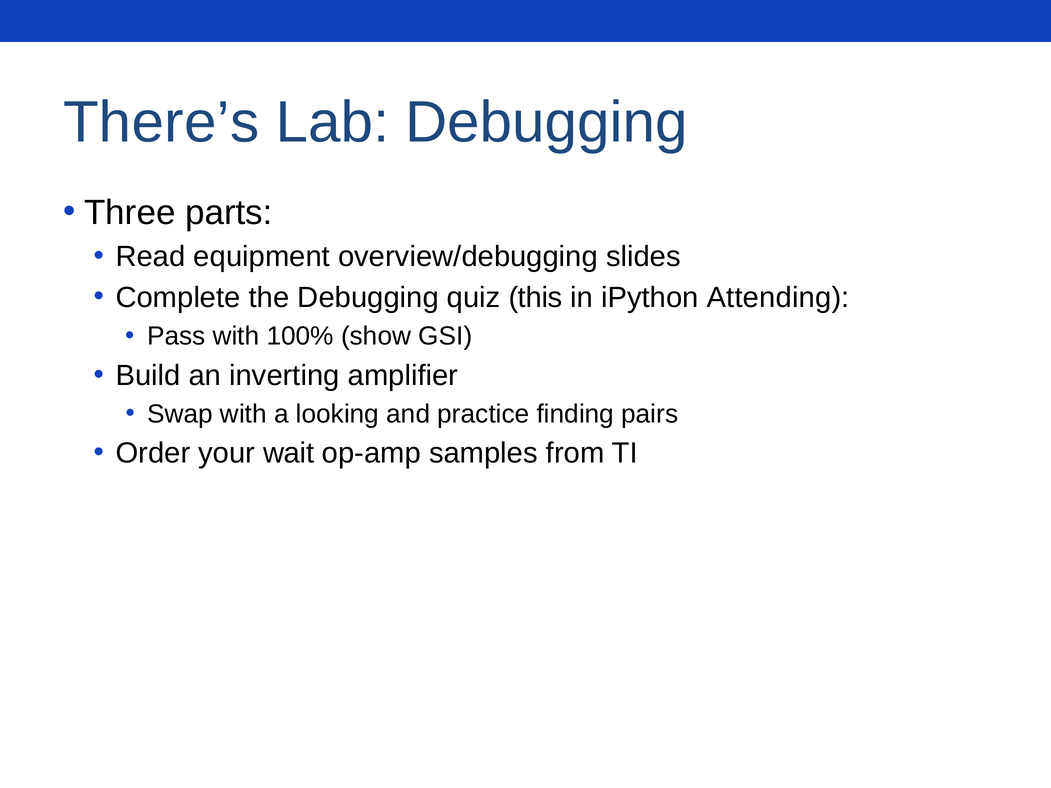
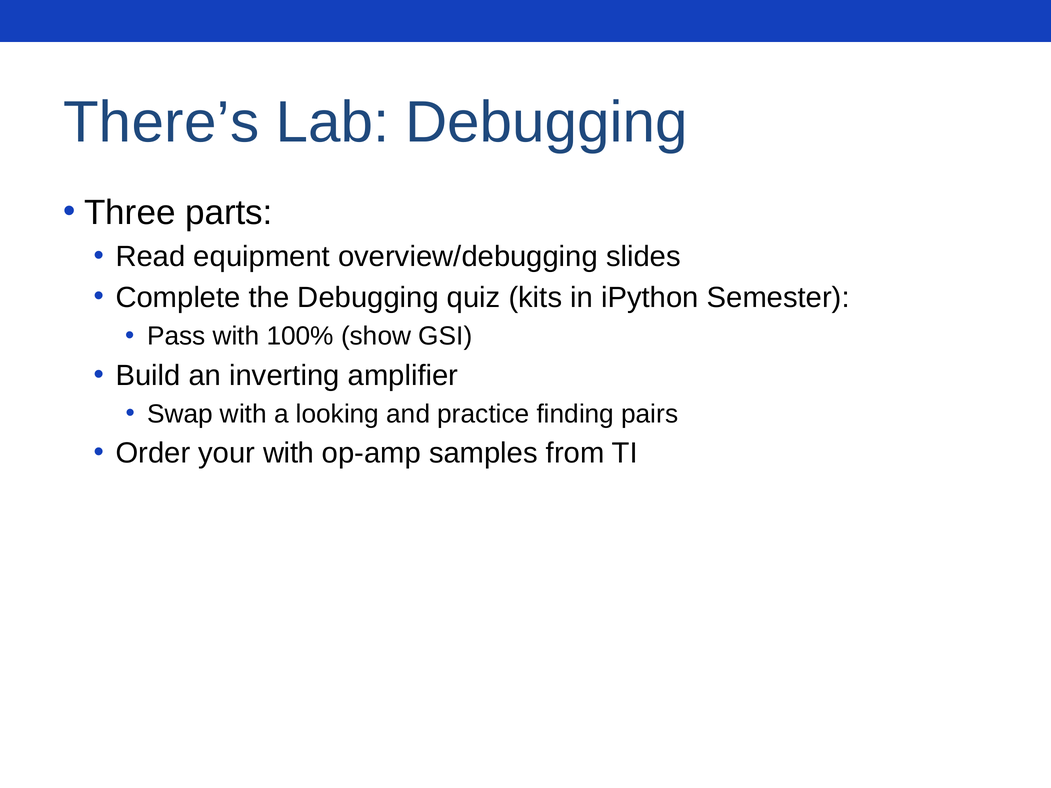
this: this -> kits
Attending: Attending -> Semester
your wait: wait -> with
